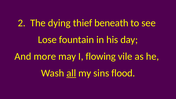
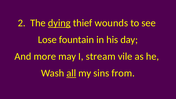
dying underline: none -> present
beneath: beneath -> wounds
flowing: flowing -> stream
flood: flood -> from
